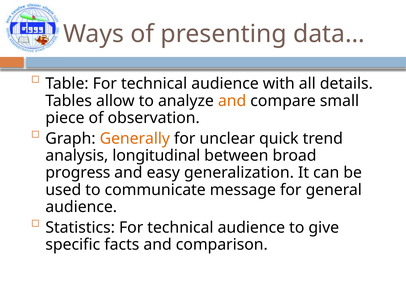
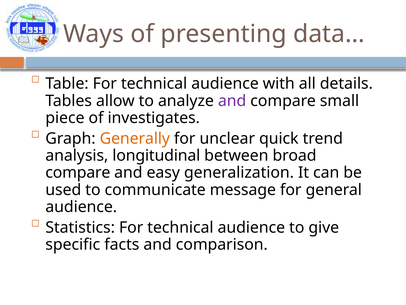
and at (232, 101) colour: orange -> purple
observation: observation -> investigates
progress at (78, 172): progress -> compare
